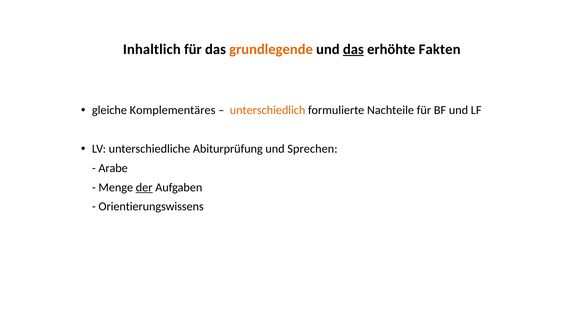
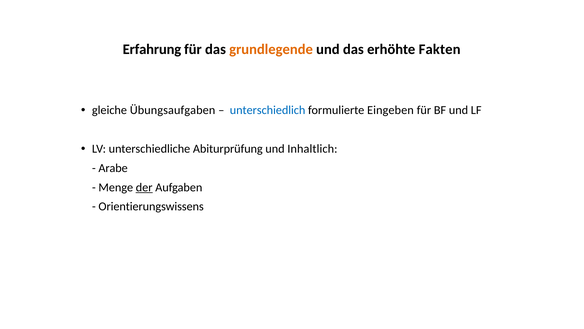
Inhaltlich: Inhaltlich -> Erfahrung
das at (353, 49) underline: present -> none
Komplementäres: Komplementäres -> Übungsaufgaben
unterschiedlich colour: orange -> blue
Nachteile: Nachteile -> Eingeben
Sprechen: Sprechen -> Inhaltlich
